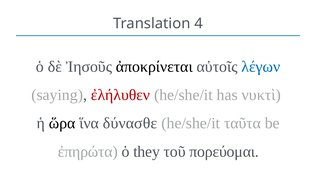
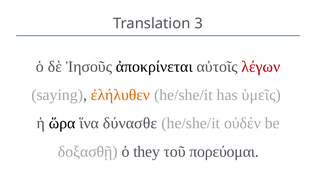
4: 4 -> 3
λέγων colour: blue -> red
ἐλήλυθεν colour: red -> orange
νυκτὶ: νυκτὶ -> ὑμεῖς
ταῦτα: ταῦτα -> οὐδέν
ἐπηρώτα: ἐπηρώτα -> δοξασθῇ
